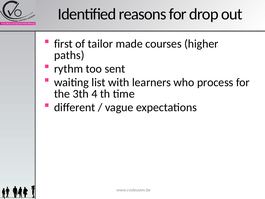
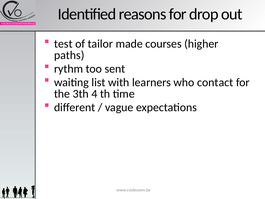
first: first -> test
process: process -> contact
